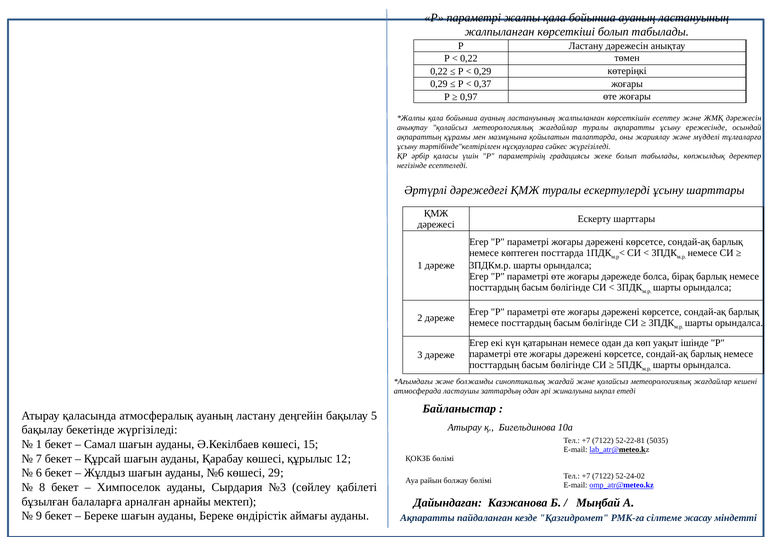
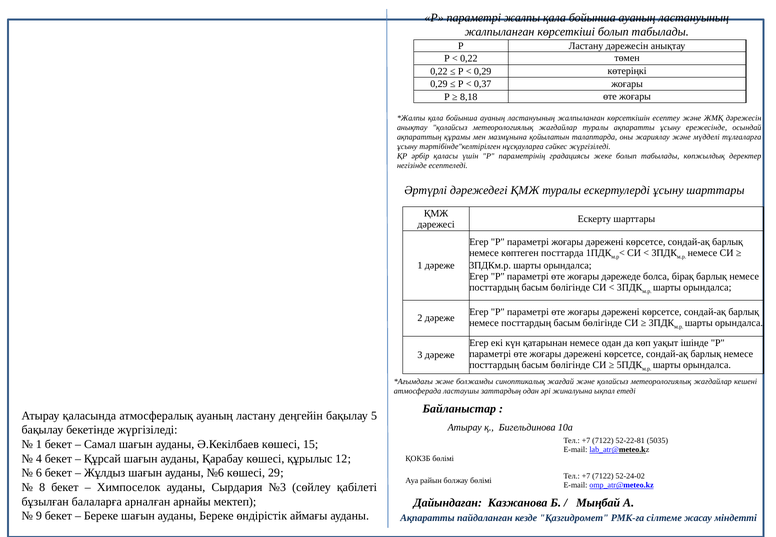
0,97: 0,97 -> 8,18
7: 7 -> 4
